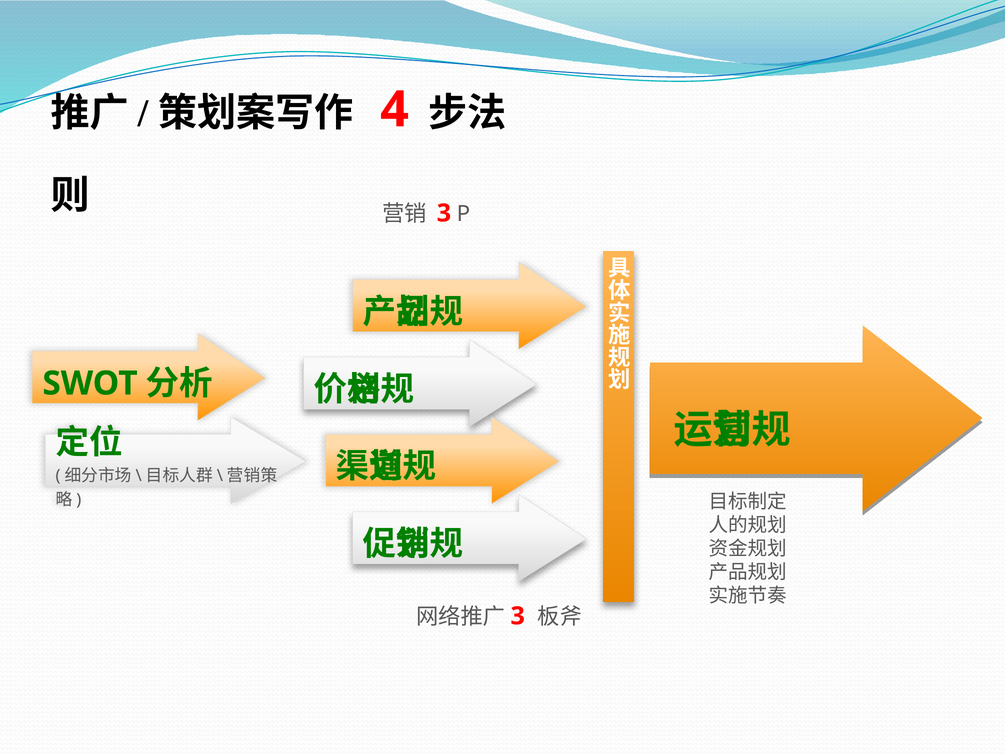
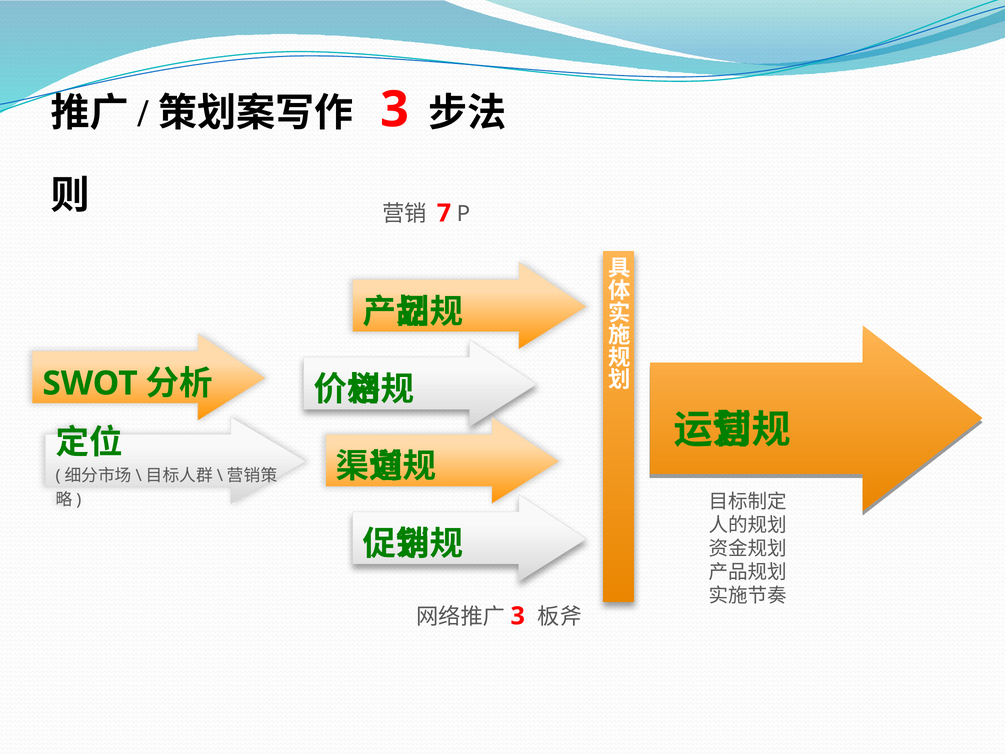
4 at (395, 110): 4 -> 3
3 at (444, 213): 3 -> 7
